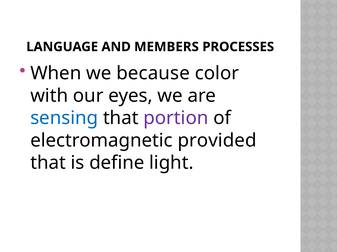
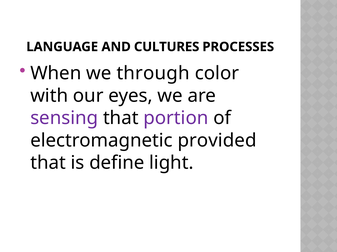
MEMBERS: MEMBERS -> CULTURES
because: because -> through
sensing colour: blue -> purple
